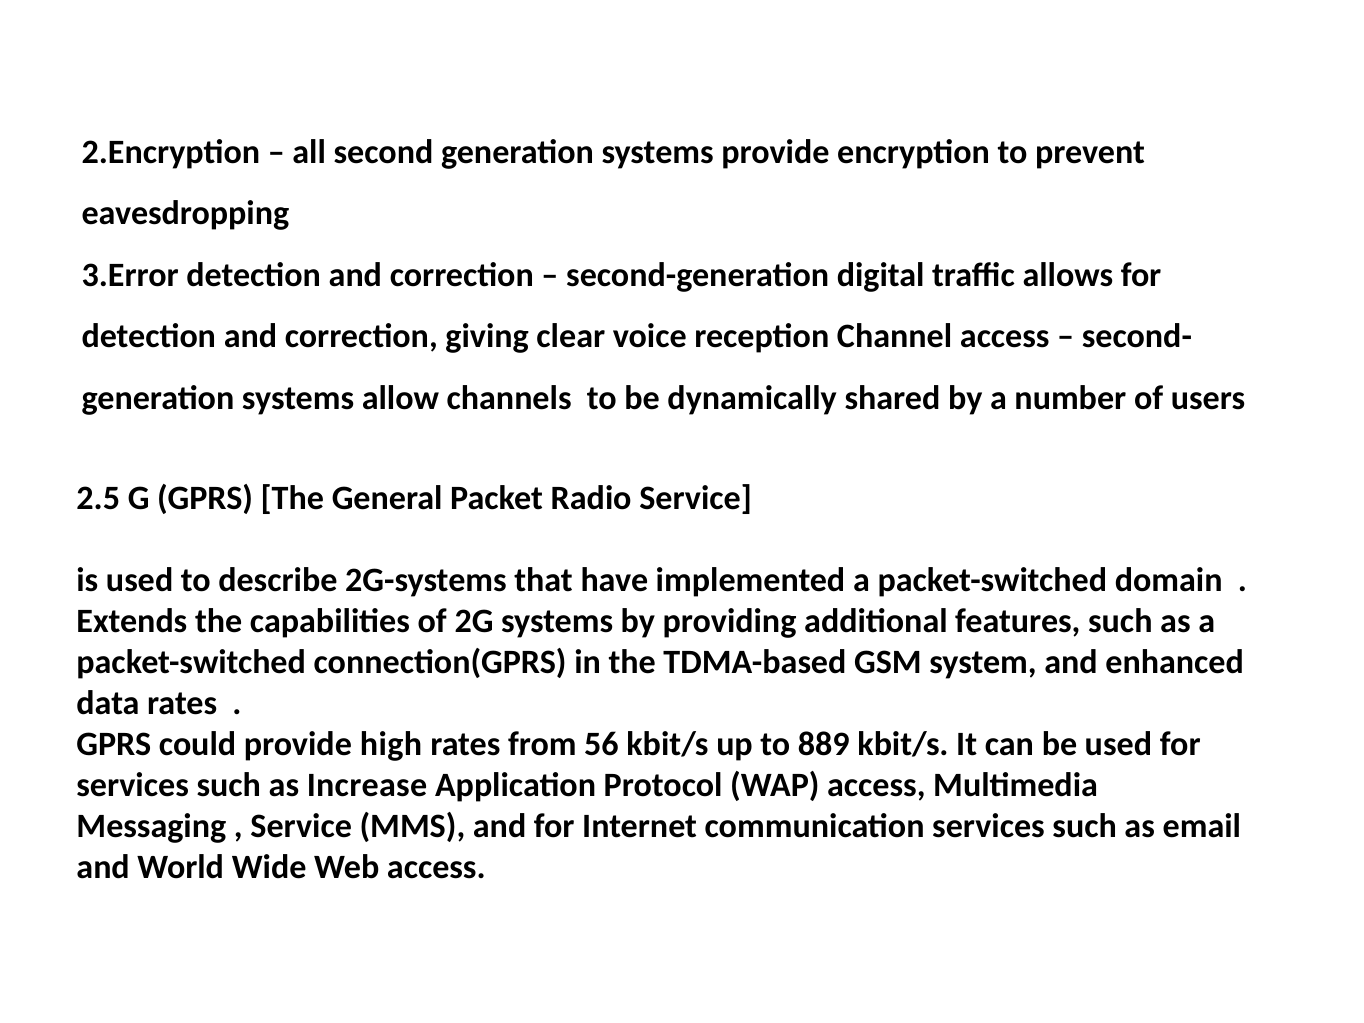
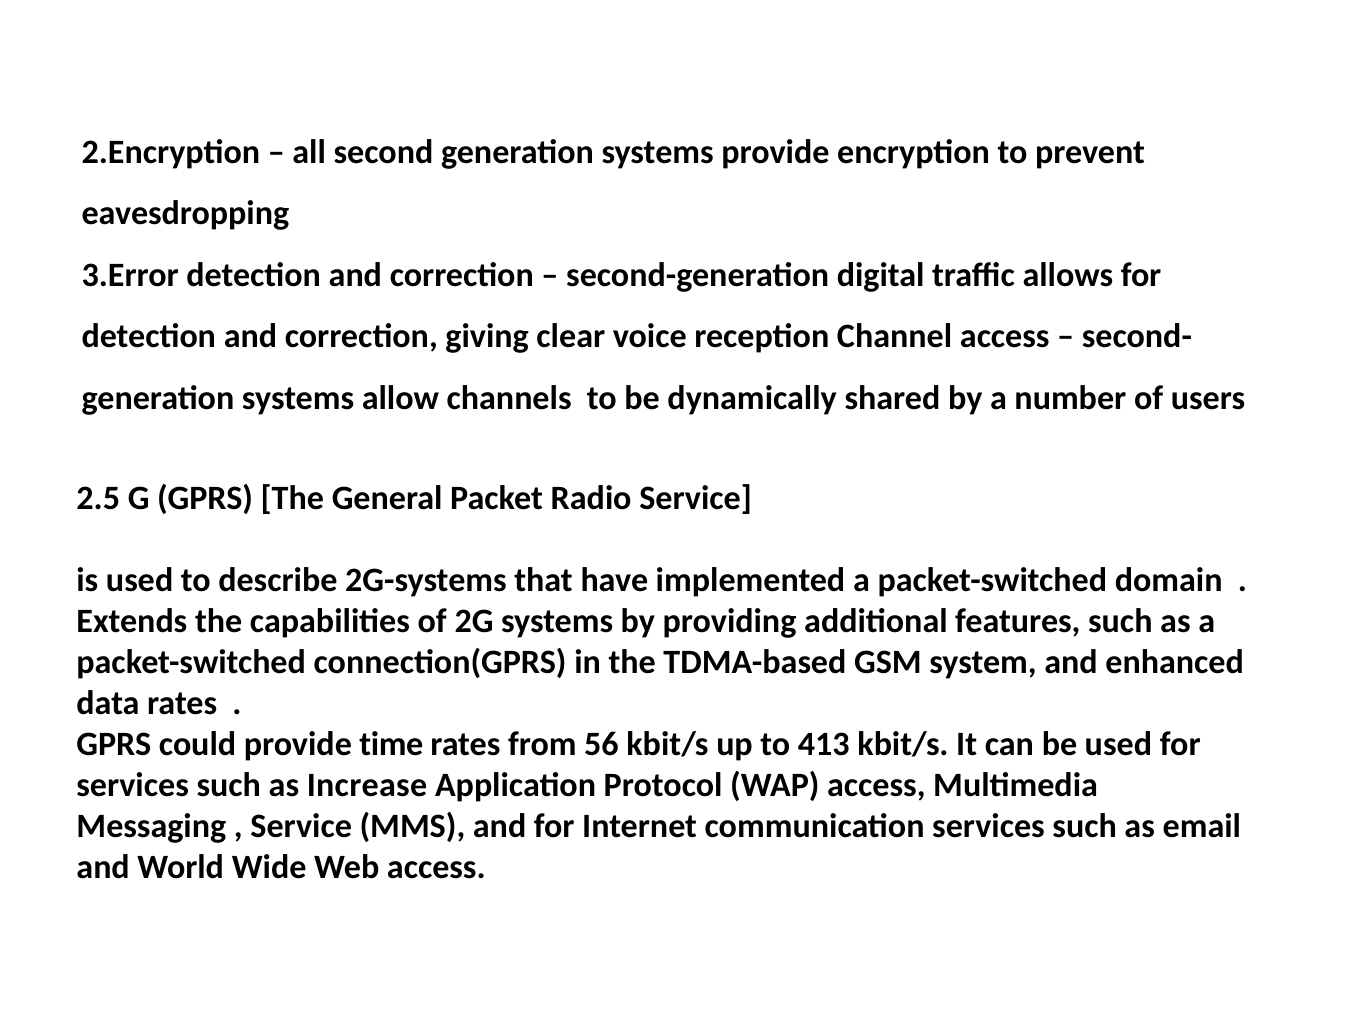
high: high -> time
889: 889 -> 413
